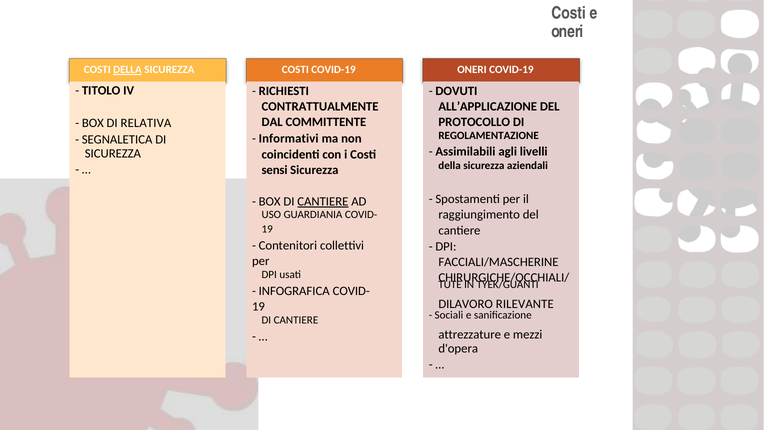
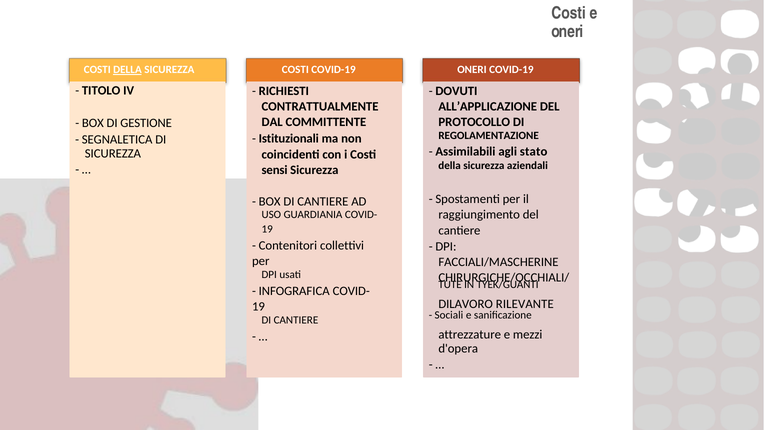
RELATIVA: RELATIVA -> GESTIONE
Informativi: Informativi -> Istituzionali
livelli: livelli -> stato
CANTIERE at (323, 202) underline: present -> none
